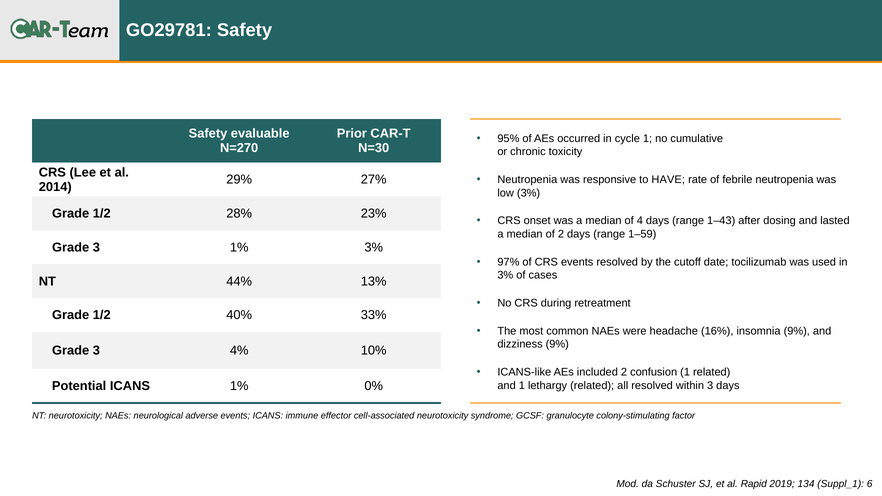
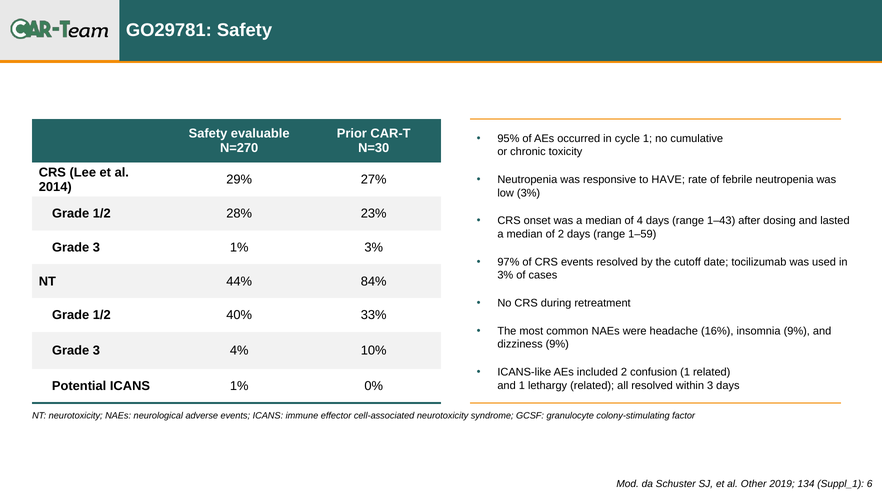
13%: 13% -> 84%
Rapid: Rapid -> Other
